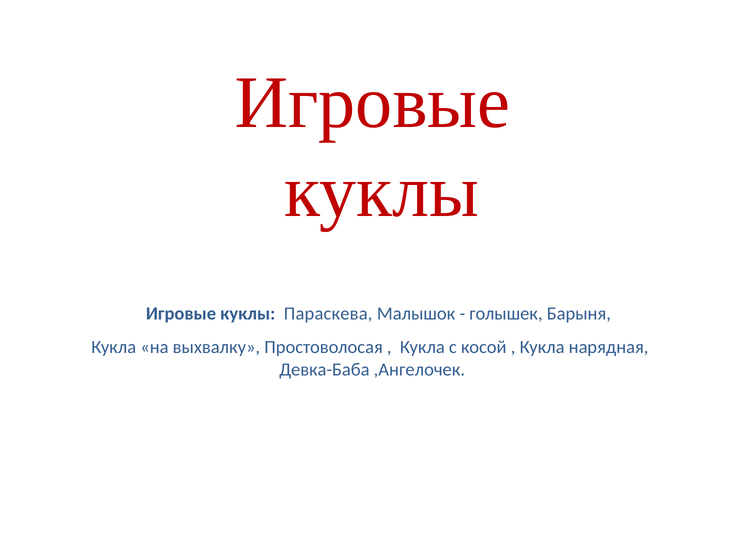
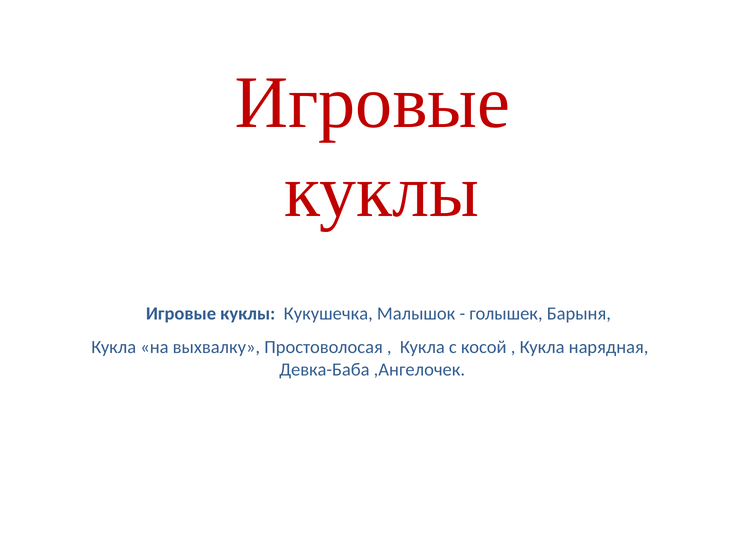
Параскева: Параскева -> Кукушечка
